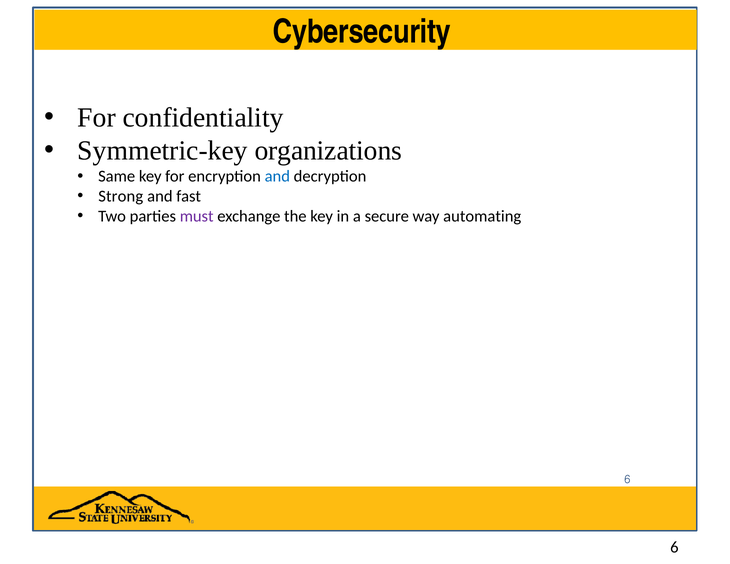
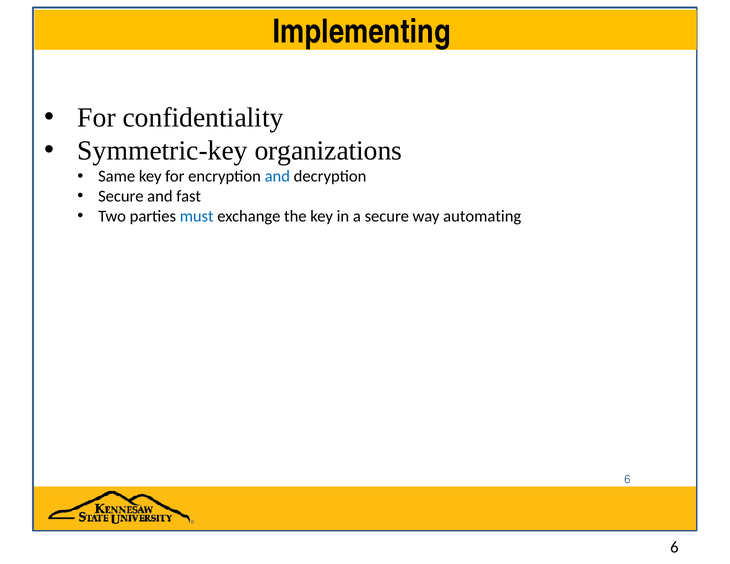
Cybersecurity: Cybersecurity -> Implementing
Strong at (121, 196): Strong -> Secure
must colour: purple -> blue
